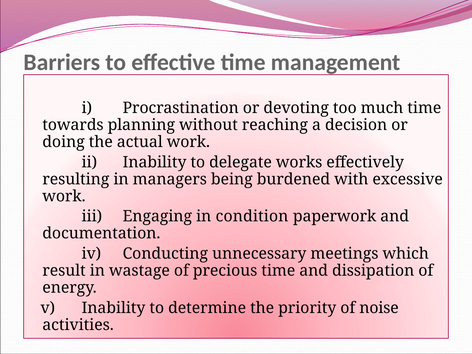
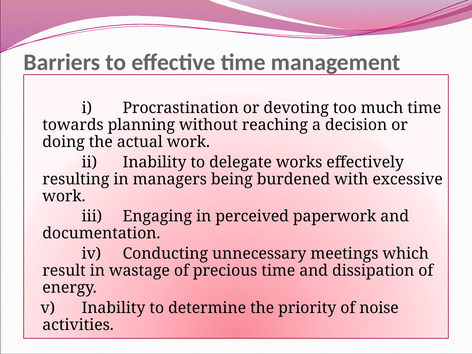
condition: condition -> perceived
